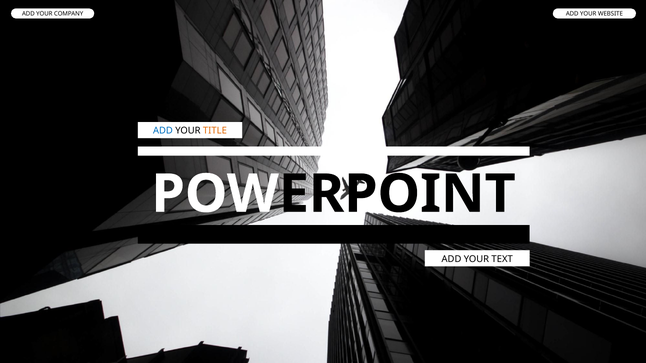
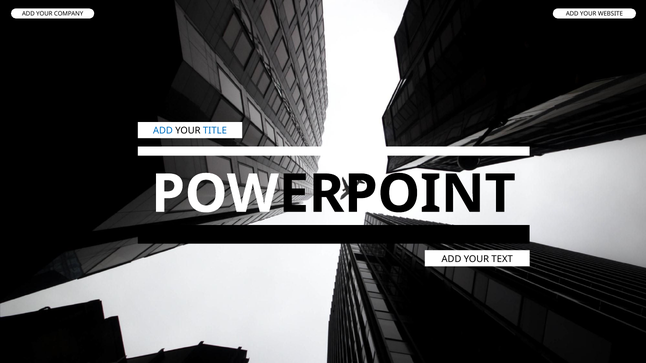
TITLE colour: orange -> blue
